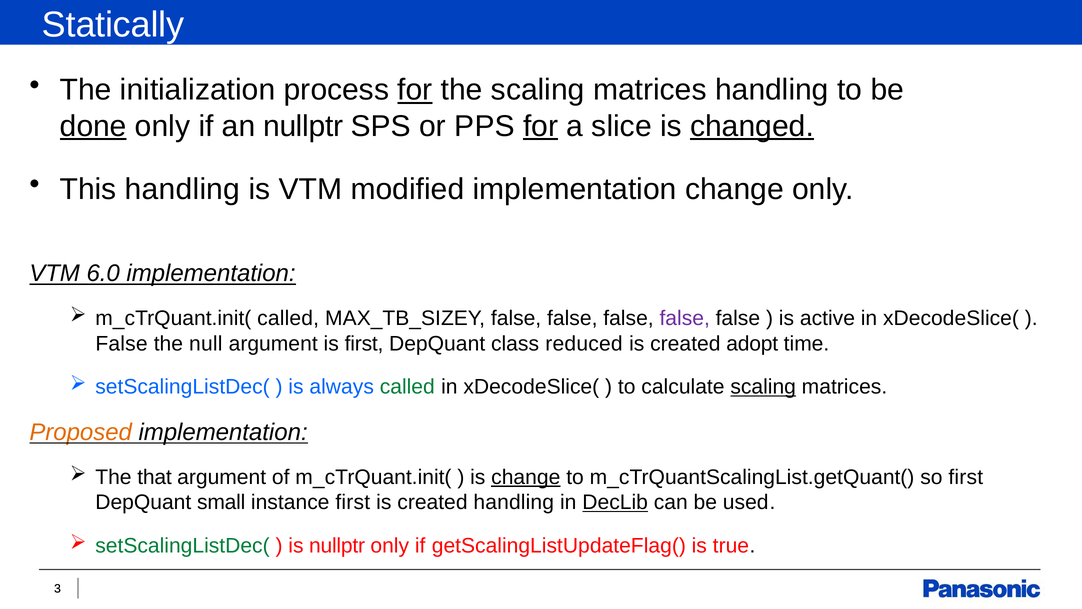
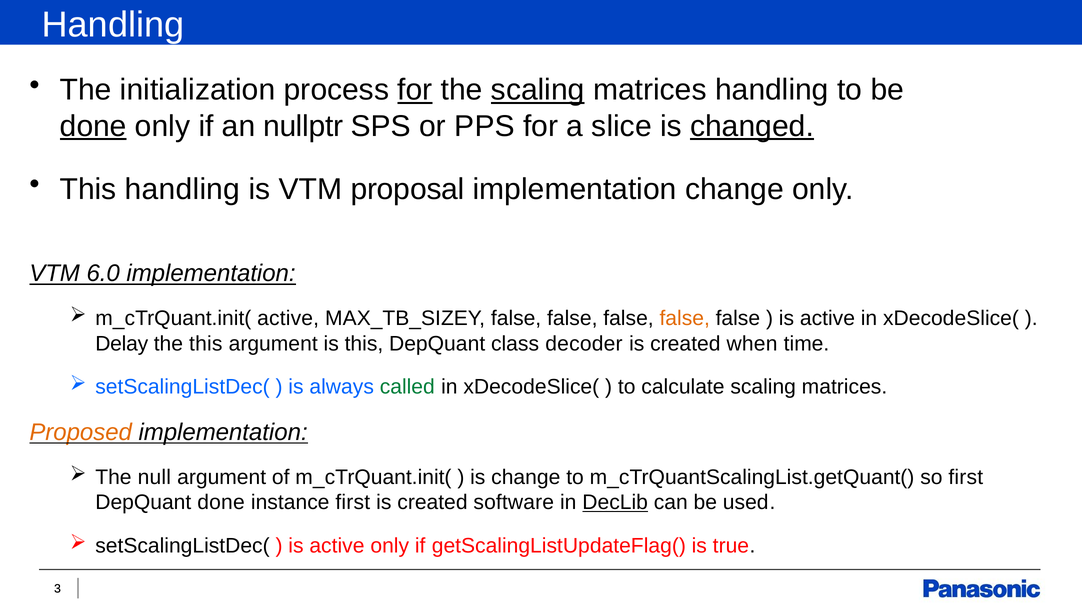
Statically at (113, 25): Statically -> Handling
scaling at (538, 90) underline: none -> present
for at (541, 126) underline: present -> none
modified: modified -> proposal
m_cTrQuant.init( called: called -> active
false at (685, 318) colour: purple -> orange
False at (122, 343): False -> Delay
the null: null -> this
is first: first -> this
reduced: reduced -> decoder
adopt: adopt -> when
scaling at (763, 387) underline: present -> none
that: that -> null
change at (526, 477) underline: present -> none
DepQuant small: small -> done
created handling: handling -> software
setScalingListDec( at (182, 545) colour: green -> black
nullptr at (337, 545): nullptr -> active
